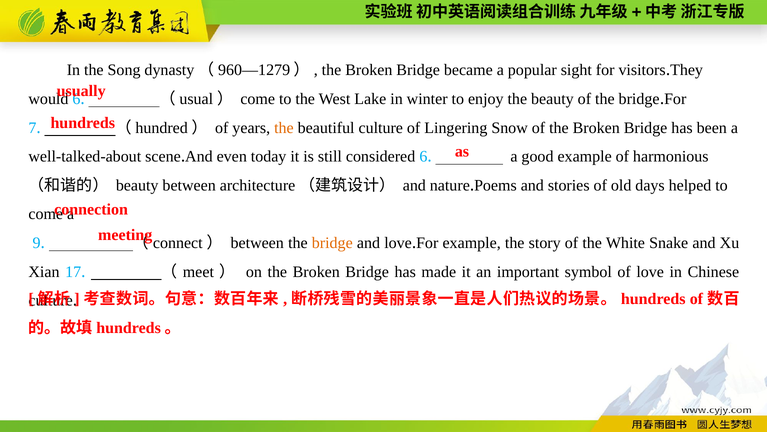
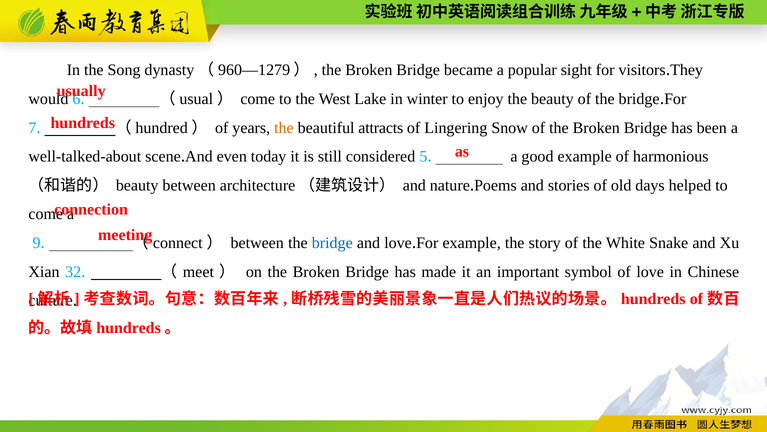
beautiful culture: culture -> attracts
considered 6: 6 -> 5
bridge at (332, 243) colour: orange -> blue
17: 17 -> 32
